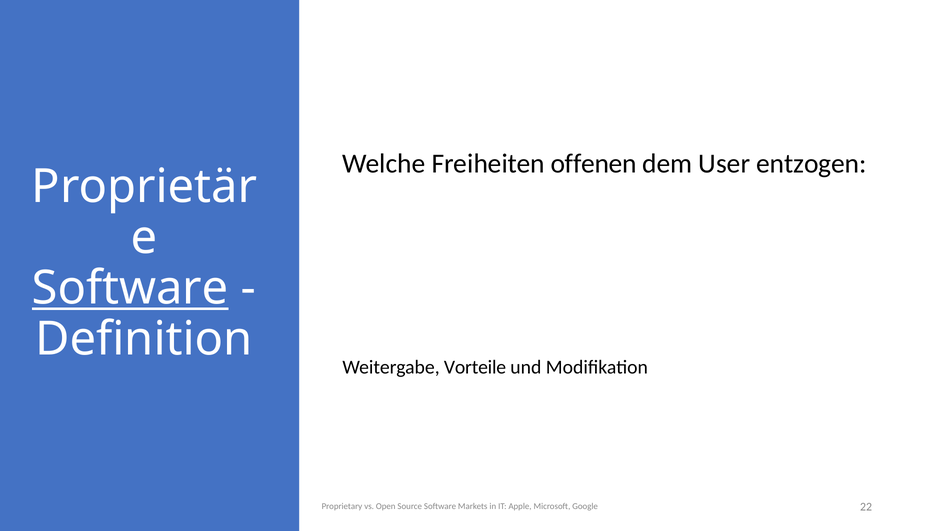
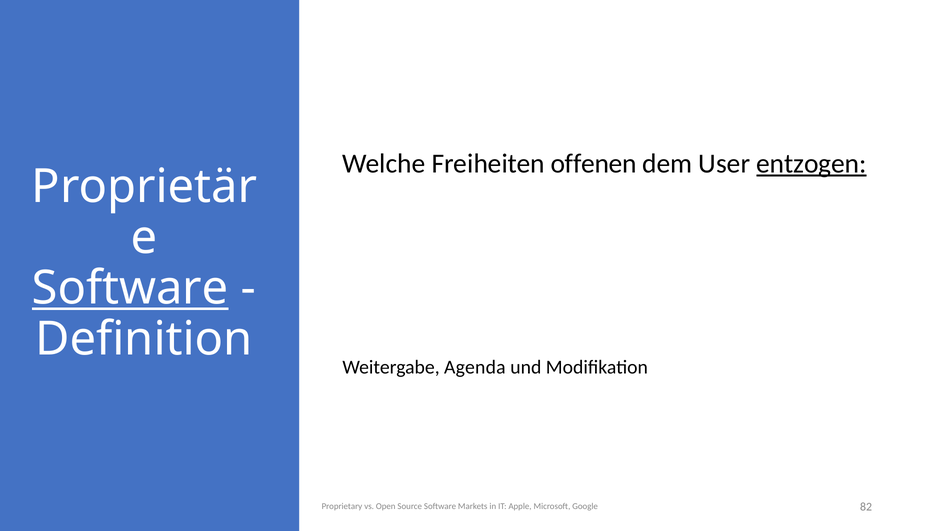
entzogen underline: none -> present
Vorteile: Vorteile -> Agenda
22: 22 -> 82
